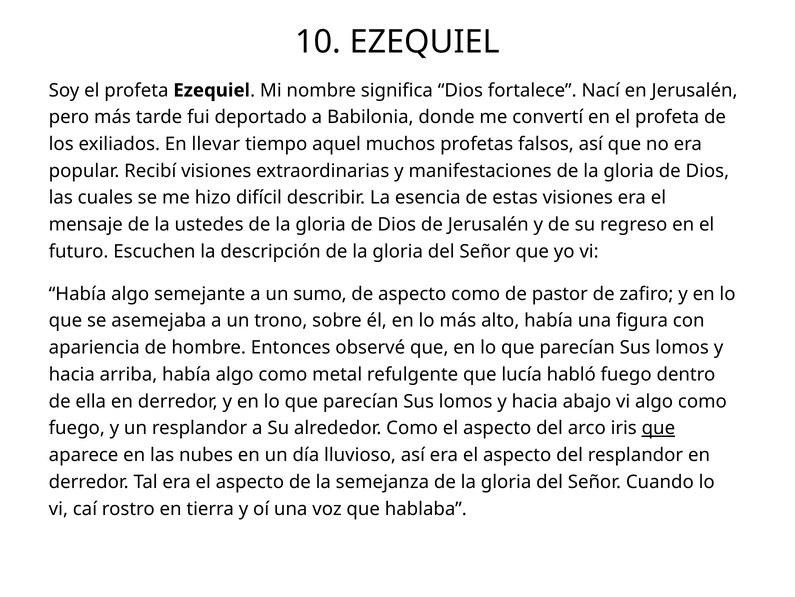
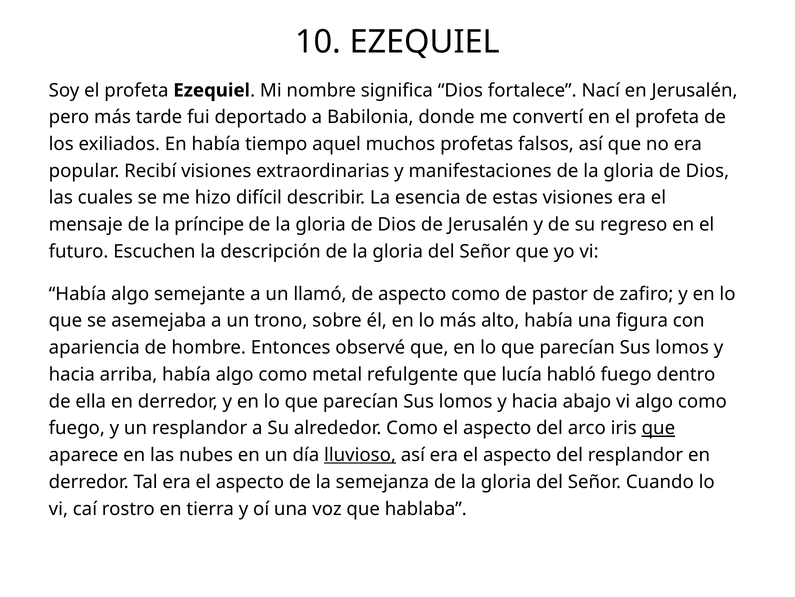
En llevar: llevar -> había
ustedes: ustedes -> príncipe
sumo: sumo -> llamó
lluvioso underline: none -> present
